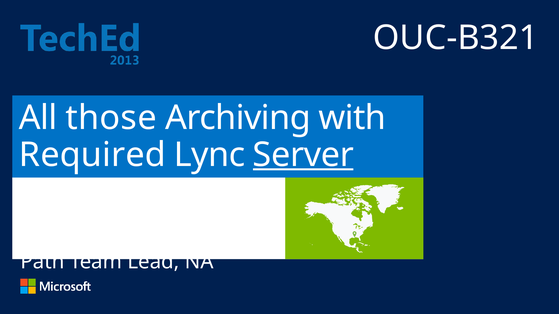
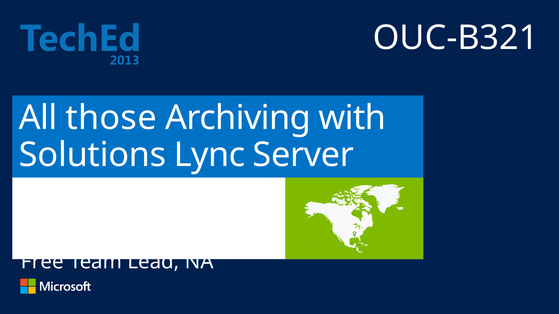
Required: Required -> Solutions
Server underline: present -> none
Path: Path -> Free
